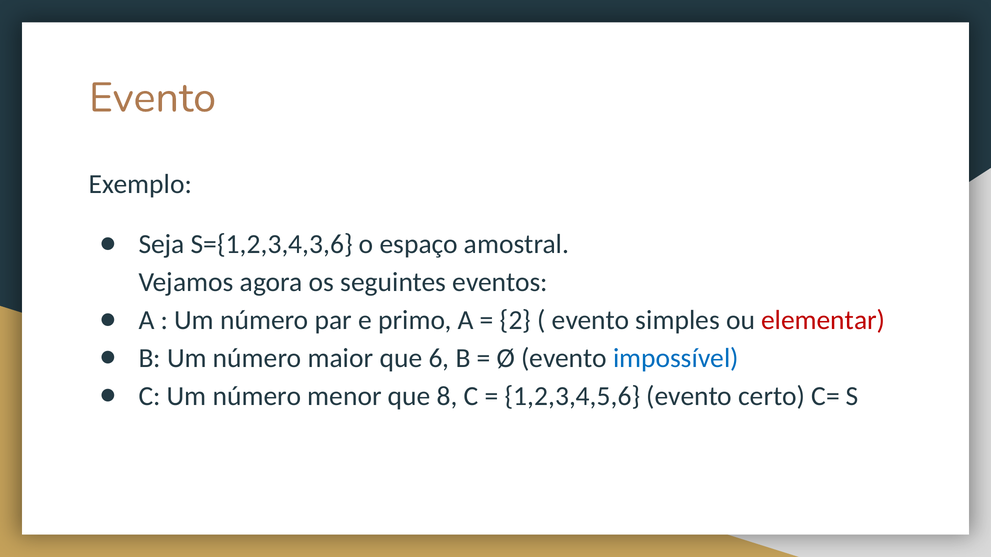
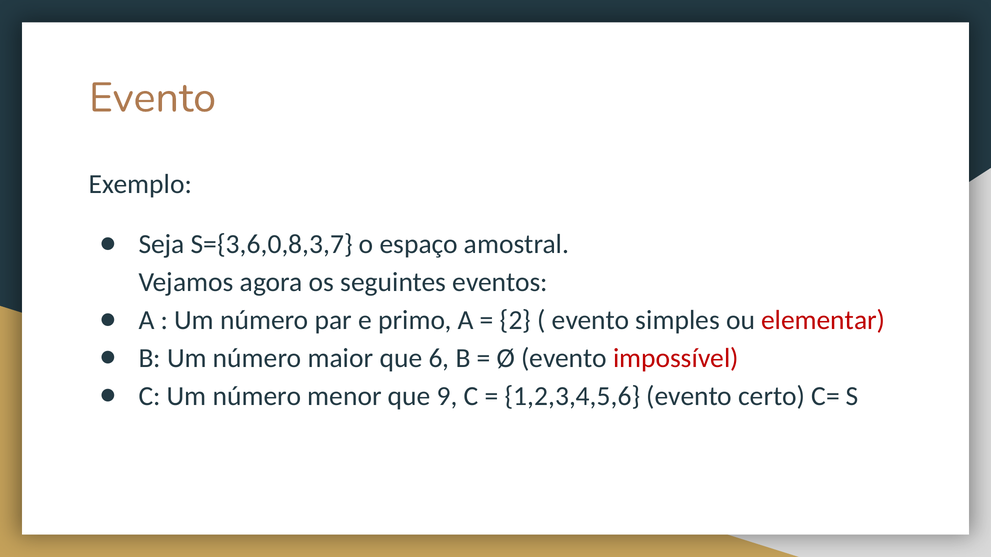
S={1,2,3,4,3,6: S={1,2,3,4,3,6 -> S={3,6,0,8,3,7
impossível colour: blue -> red
8: 8 -> 9
